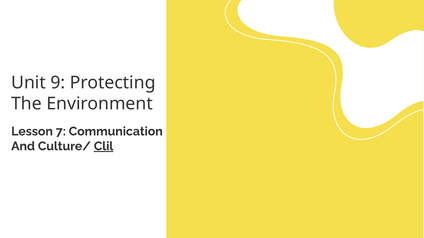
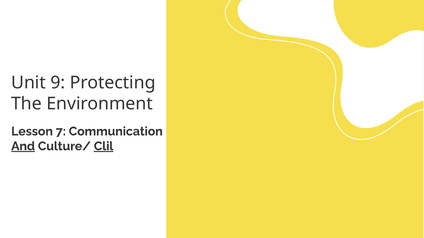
And underline: none -> present
